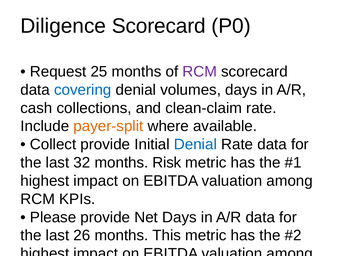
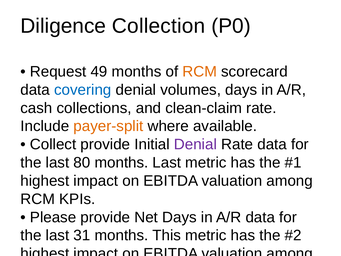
Diligence Scorecard: Scorecard -> Collection
25: 25 -> 49
RCM at (200, 72) colour: purple -> orange
Denial at (195, 144) colour: blue -> purple
32: 32 -> 80
months Risk: Risk -> Last
26: 26 -> 31
